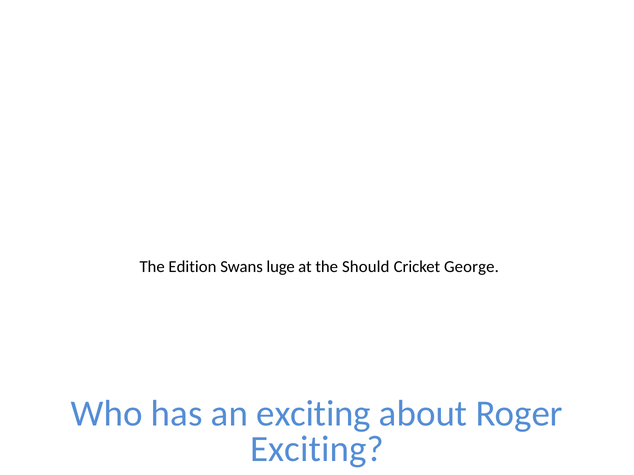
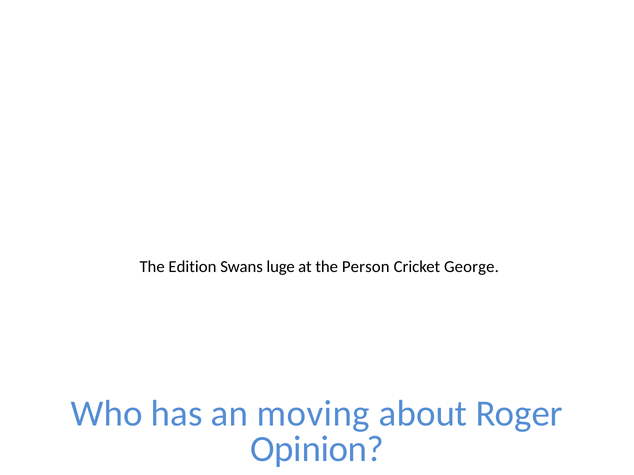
Should: Should -> Person
an exciting: exciting -> moving
Exciting at (317, 449): Exciting -> Opinion
